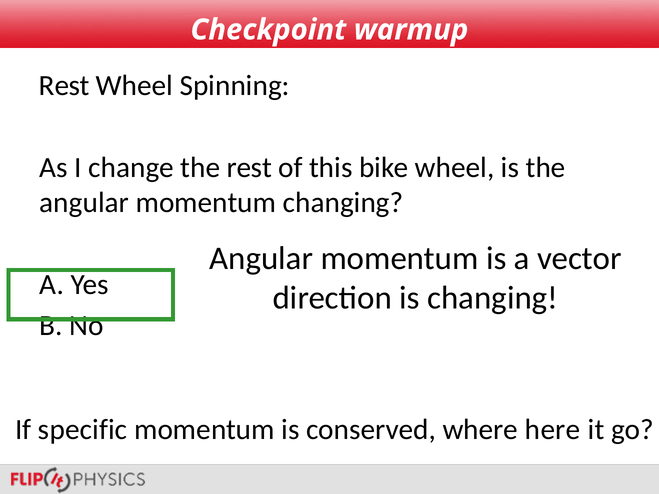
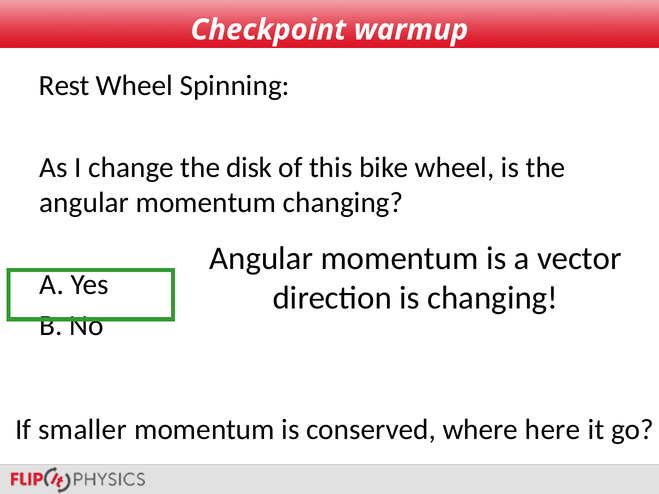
the rest: rest -> disk
specific: specific -> smaller
